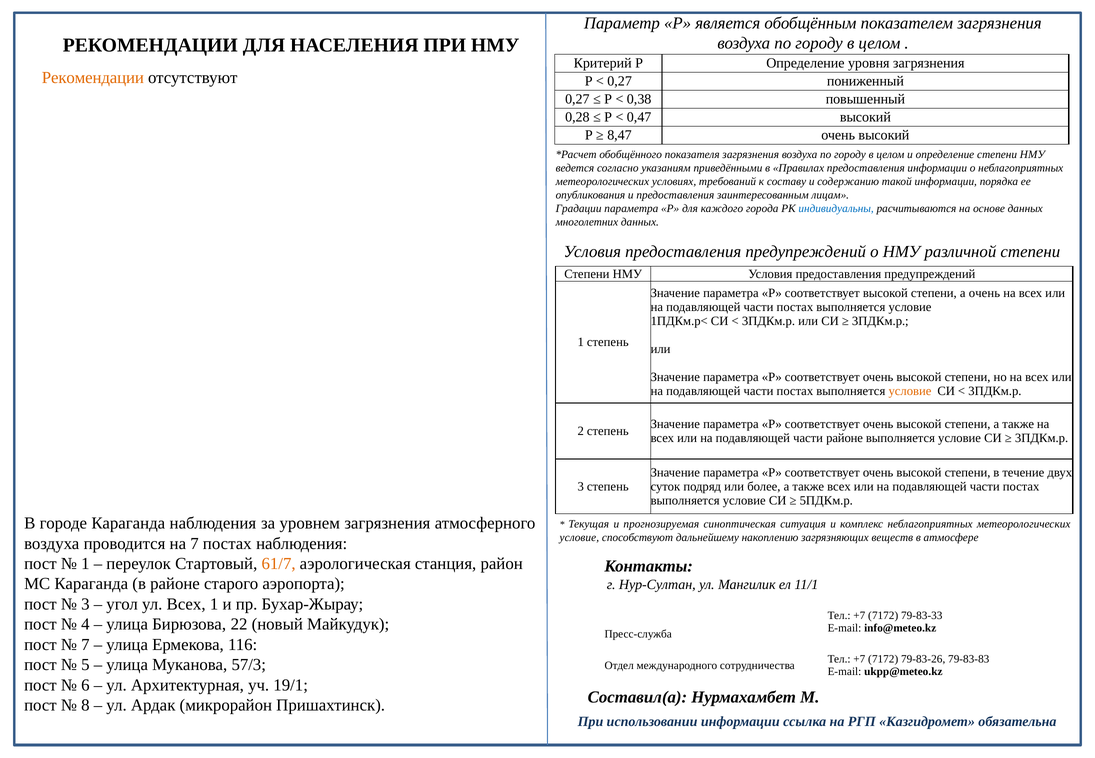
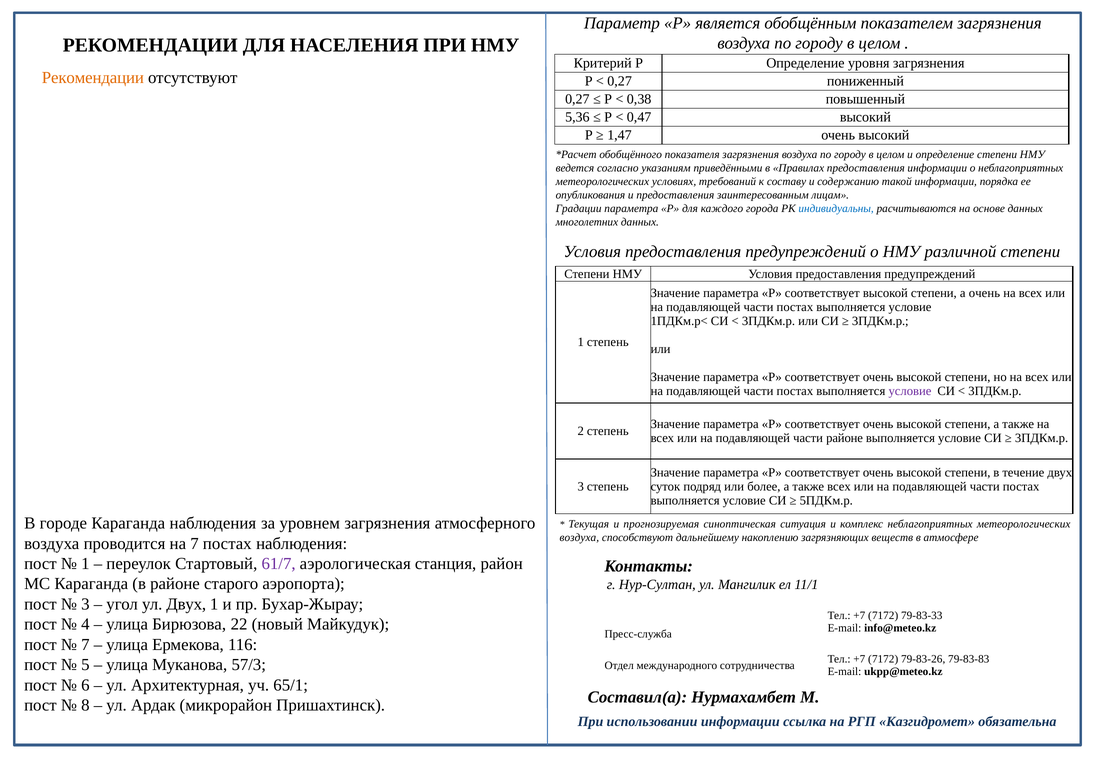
0,28: 0,28 -> 5,36
8,47: 8,47 -> 1,47
условие at (910, 391) colour: orange -> purple
условие at (579, 538): условие -> воздуха
61/7 colour: orange -> purple
ул Всех: Всех -> Двух
19/1: 19/1 -> 65/1
